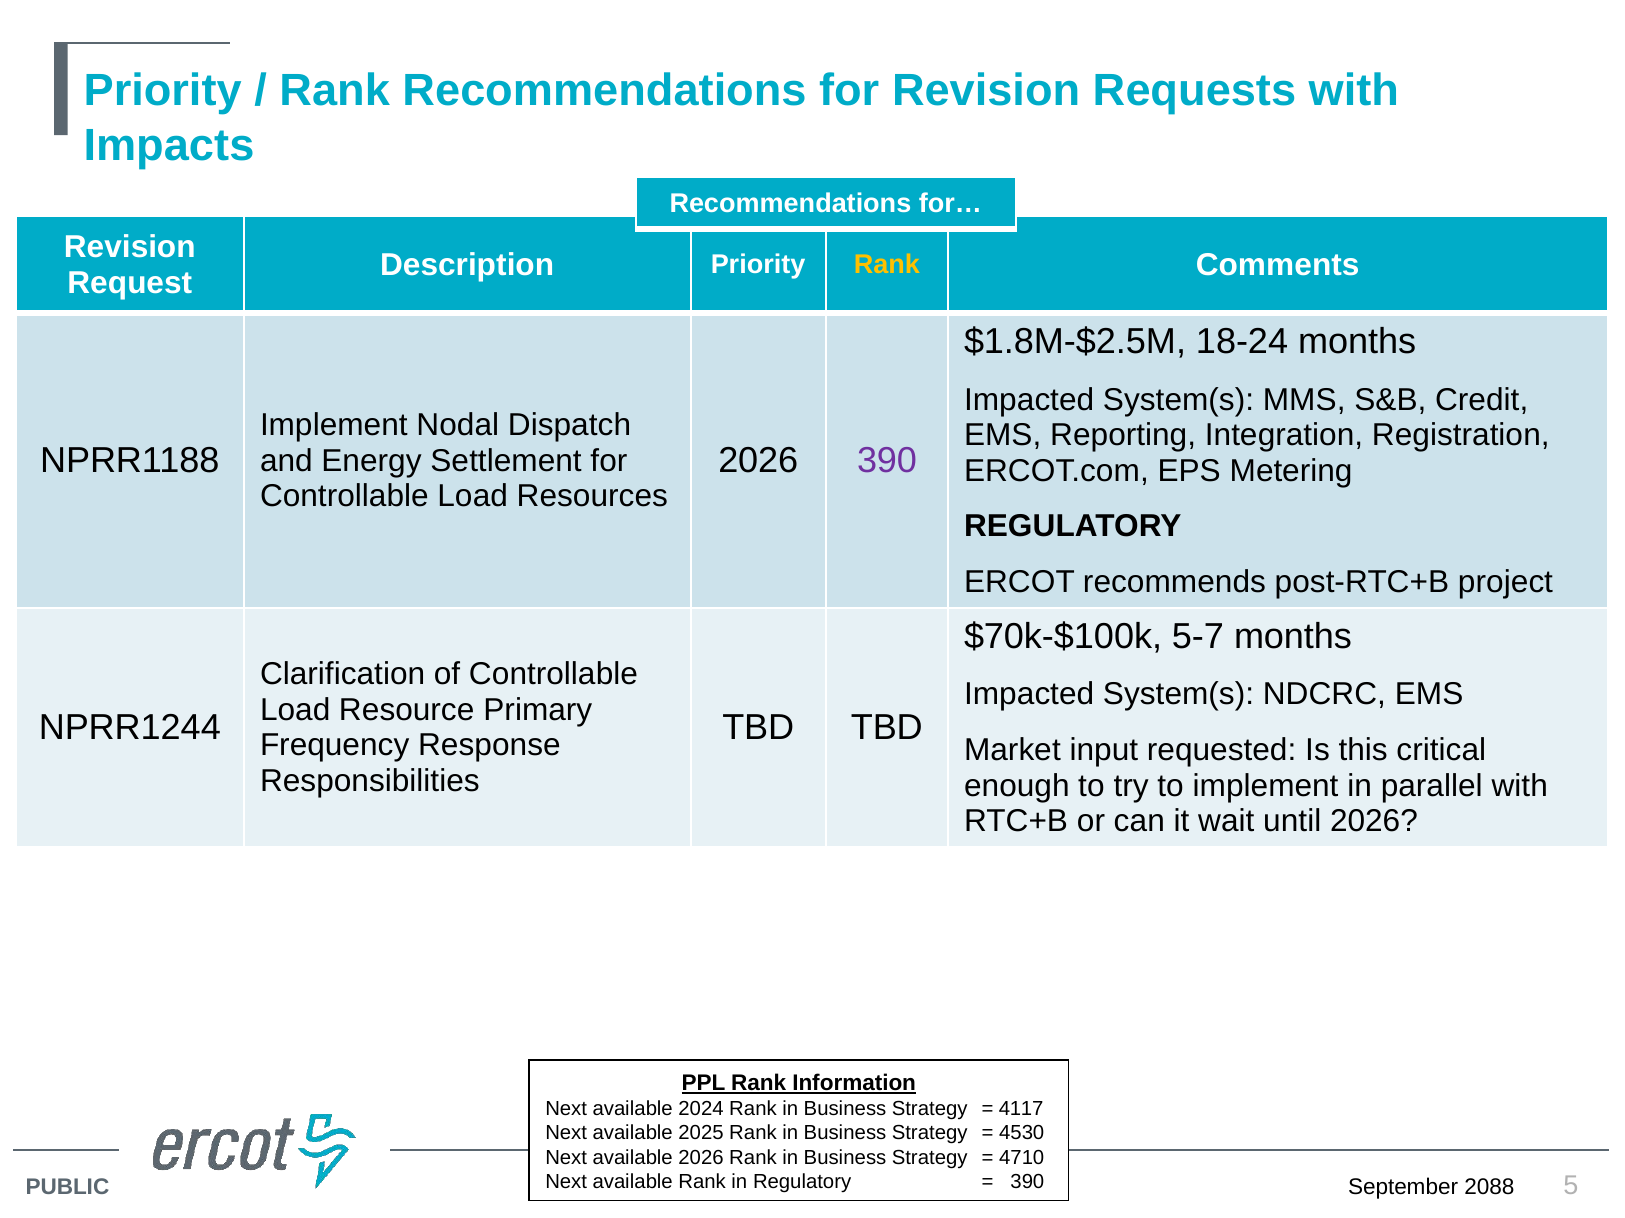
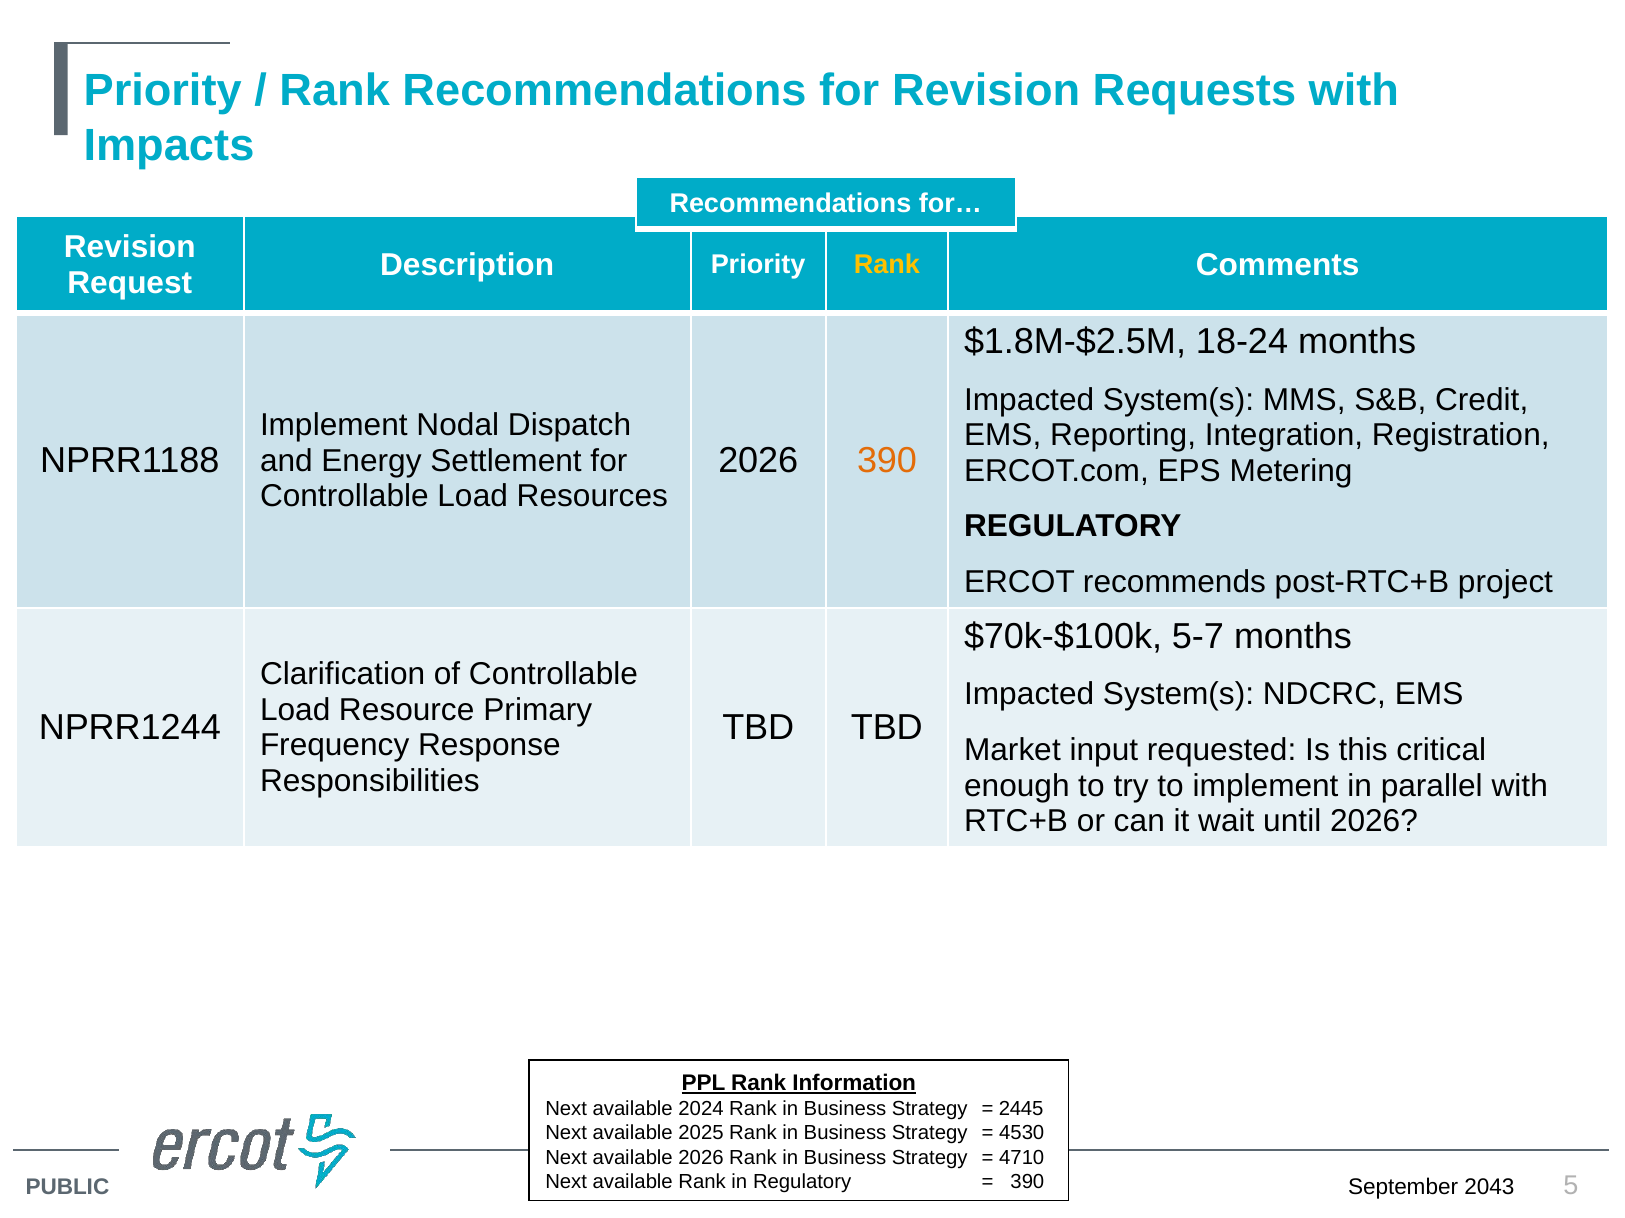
390 at (887, 461) colour: purple -> orange
4117: 4117 -> 2445
2088: 2088 -> 2043
